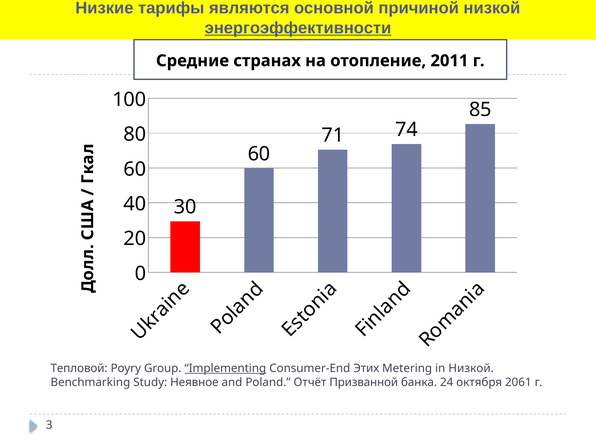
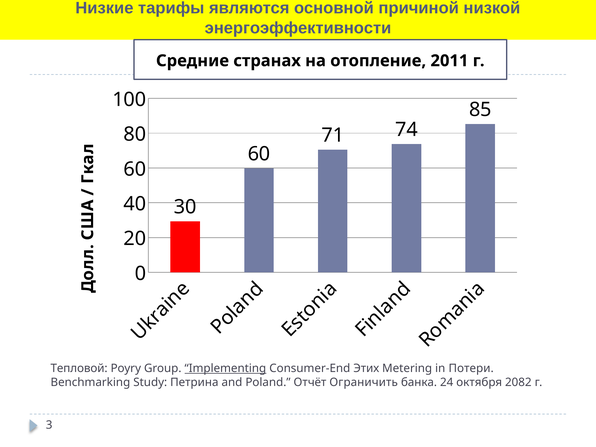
энергоэффективности underline: present -> none
in Низкой: Низкой -> Потери
Неявное: Неявное -> Петрина
Призванной: Призванной -> Ограничить
2061: 2061 -> 2082
